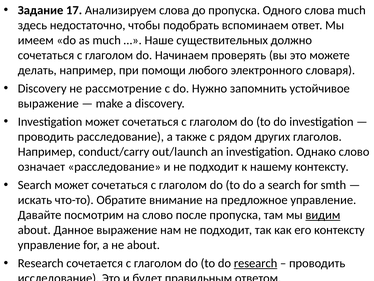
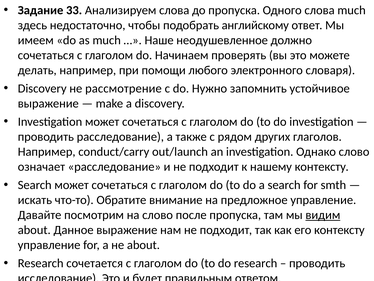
17: 17 -> 33
вспоминаем: вспоминаем -> английскому
существительных: существительных -> неодушевленное
research at (256, 263) underline: present -> none
